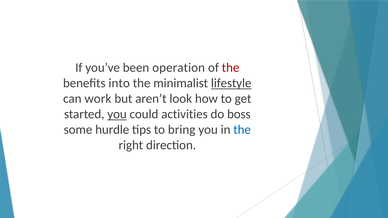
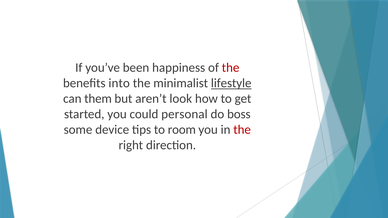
operation: operation -> happiness
work: work -> them
you at (117, 114) underline: present -> none
activities: activities -> personal
hurdle: hurdle -> device
bring: bring -> room
the at (242, 130) colour: blue -> red
